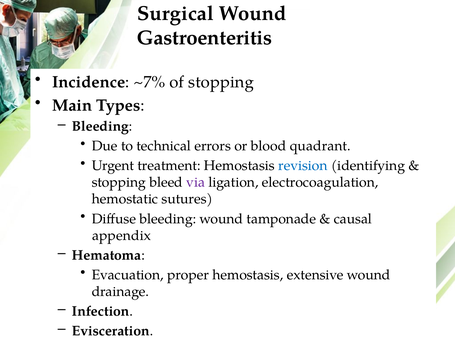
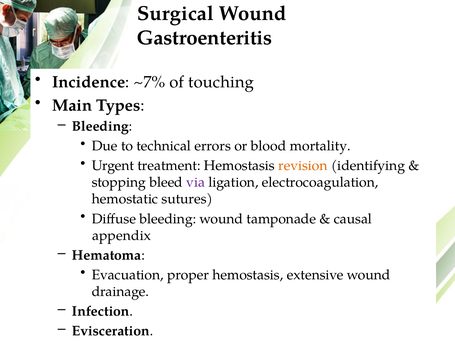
of stopping: stopping -> touching
quadrant: quadrant -> mortality
revision colour: blue -> orange
